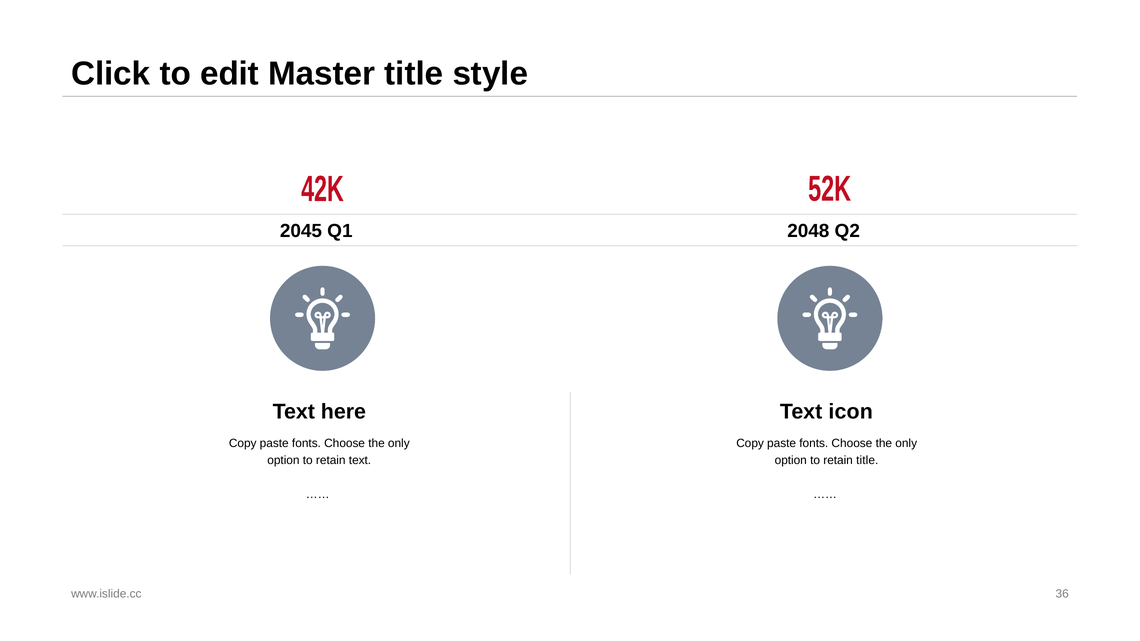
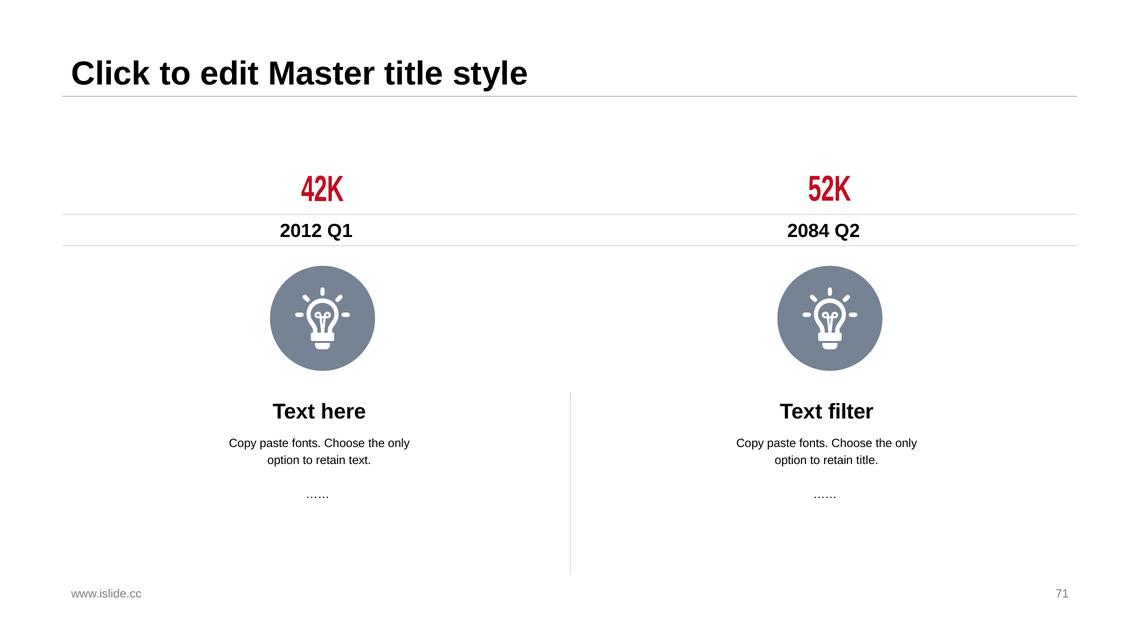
2045: 2045 -> 2012
2048: 2048 -> 2084
icon: icon -> filter
36: 36 -> 71
